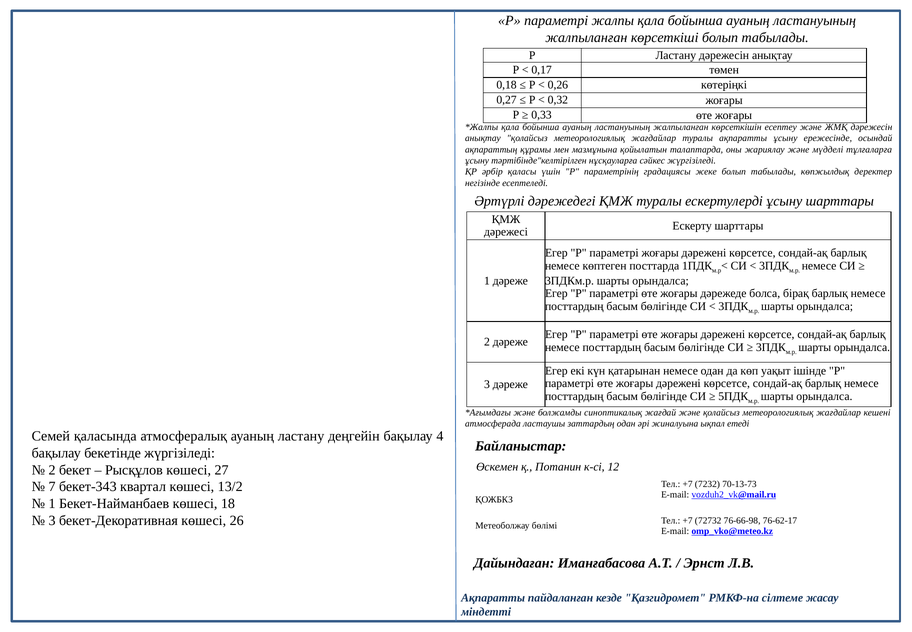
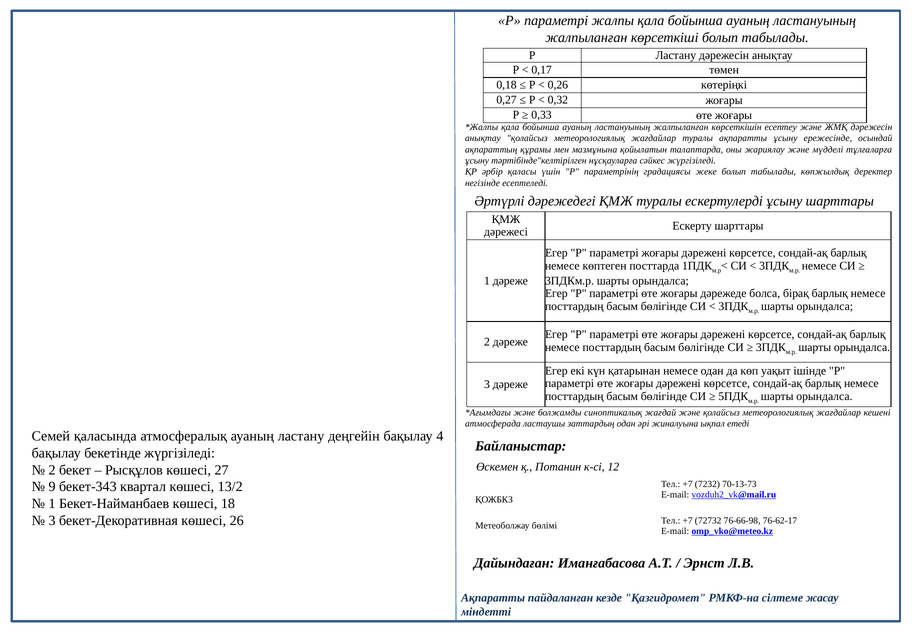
7: 7 -> 9
